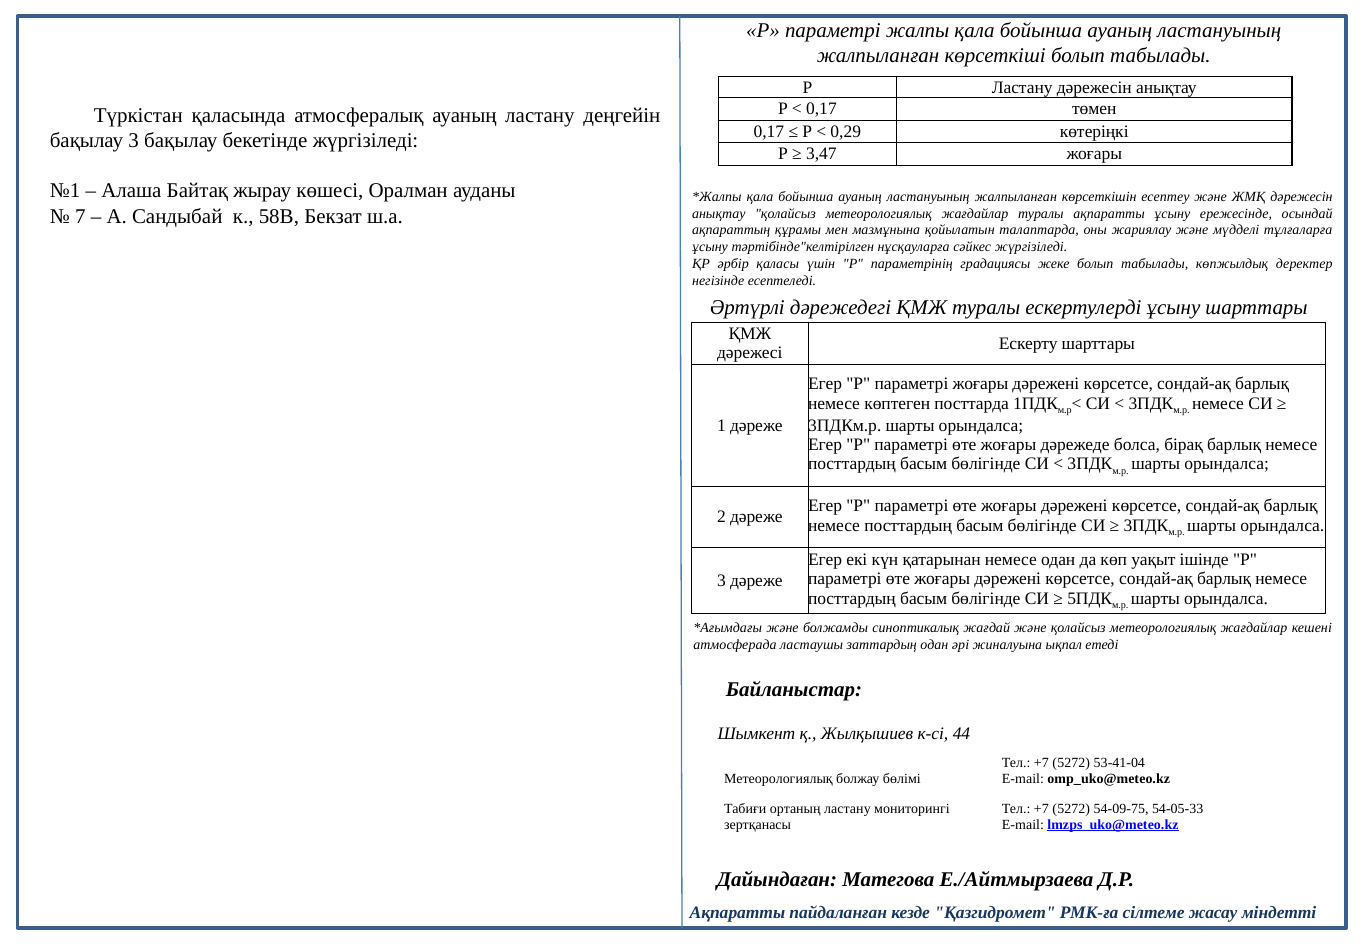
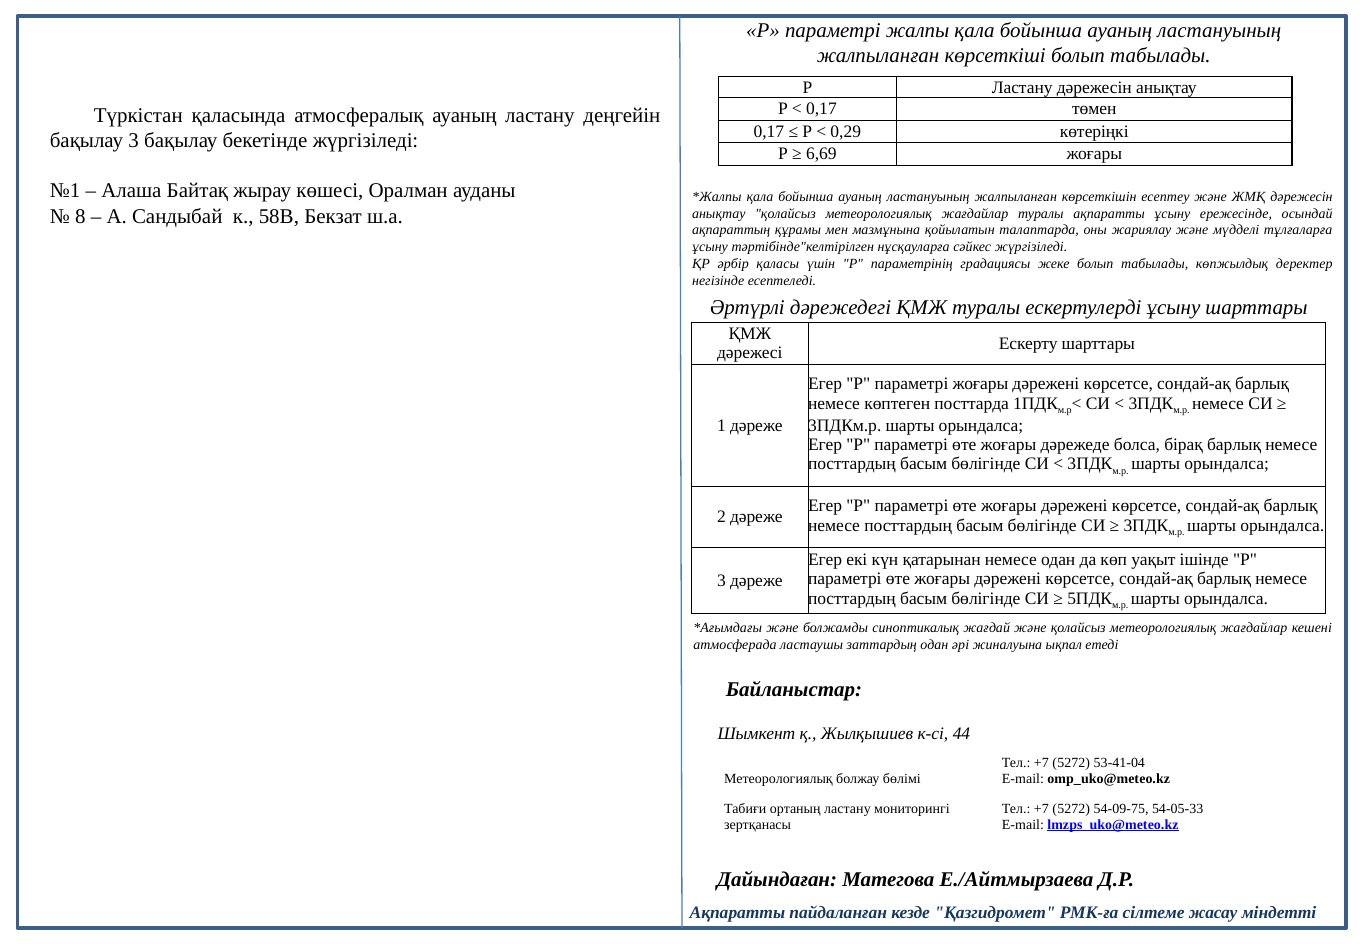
3,47: 3,47 -> 6,69
7: 7 -> 8
